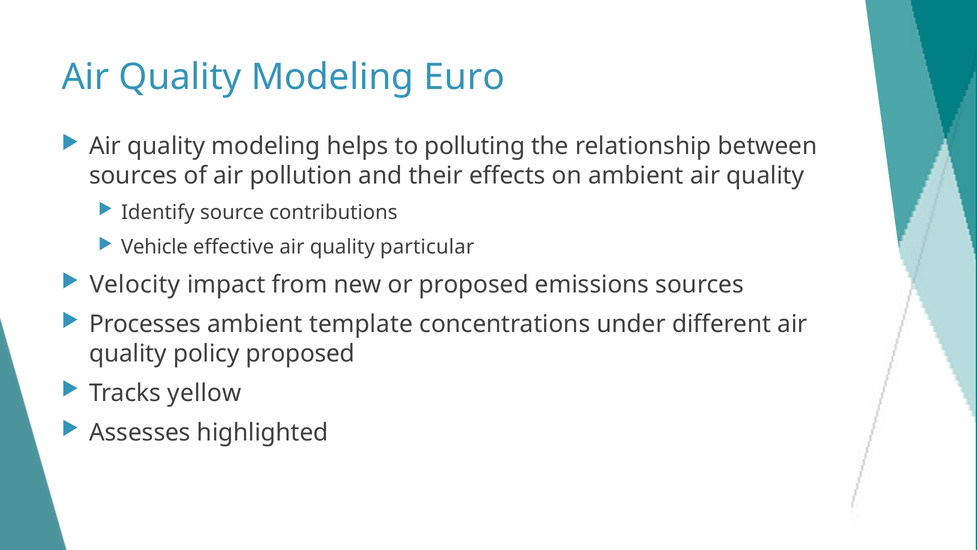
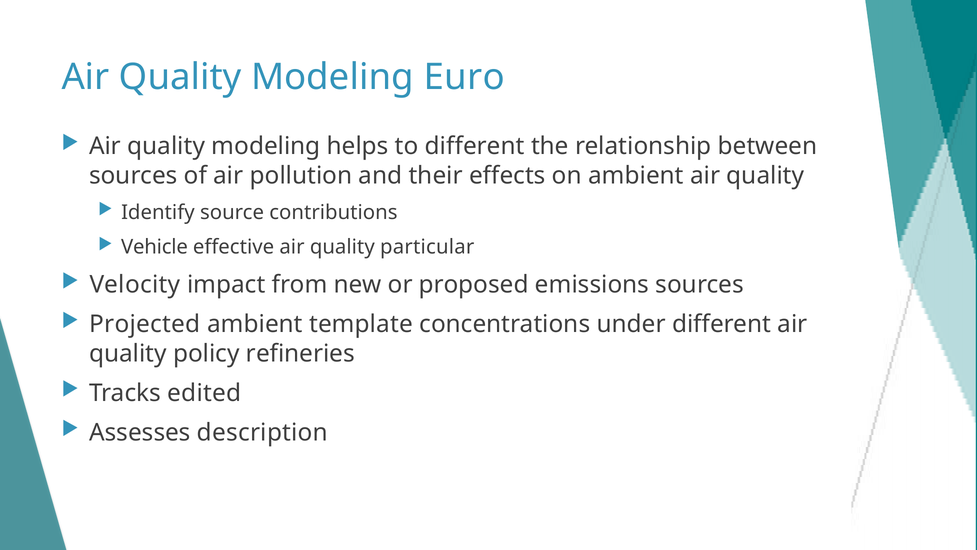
to polluting: polluting -> different
Processes: Processes -> Projected
policy proposed: proposed -> refineries
yellow: yellow -> edited
highlighted: highlighted -> description
